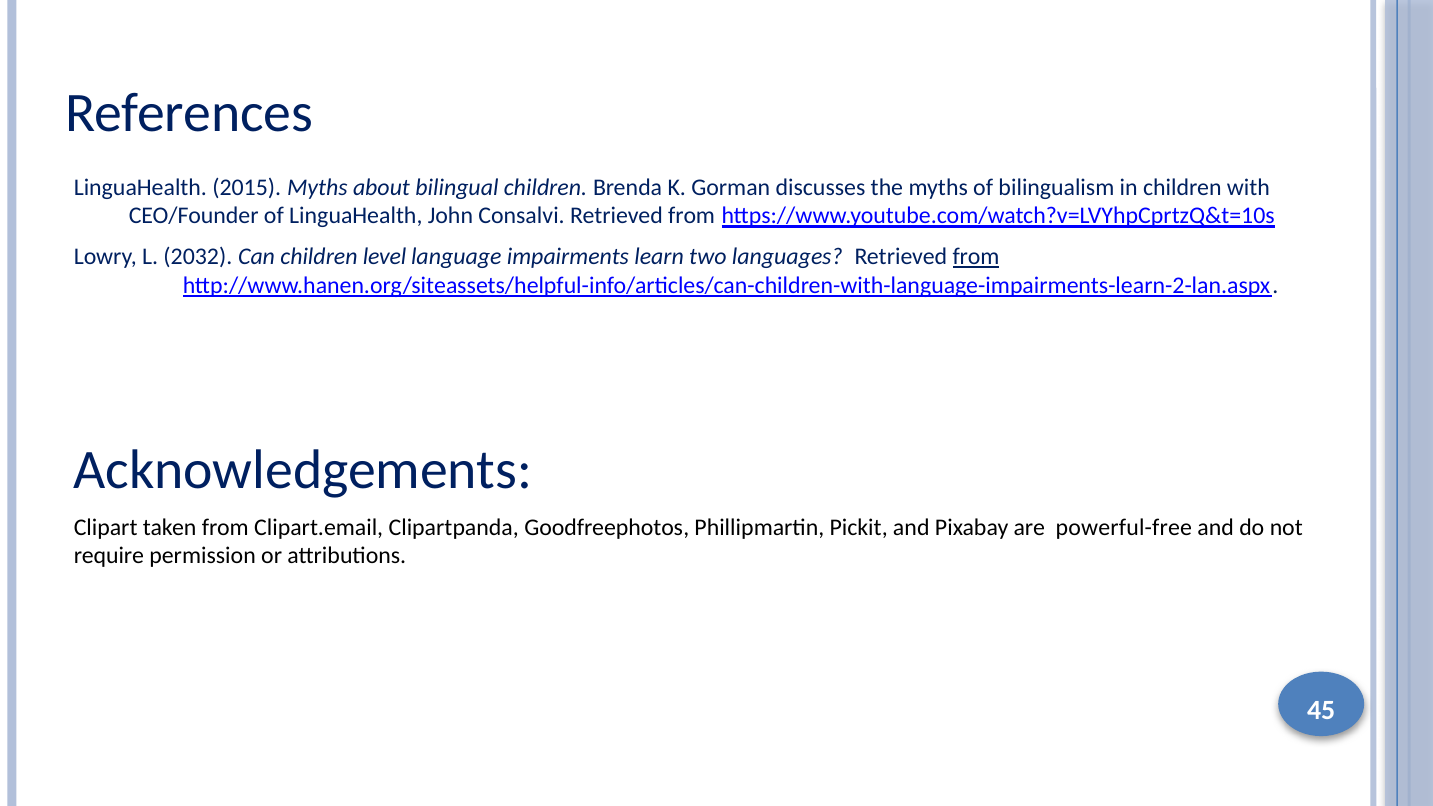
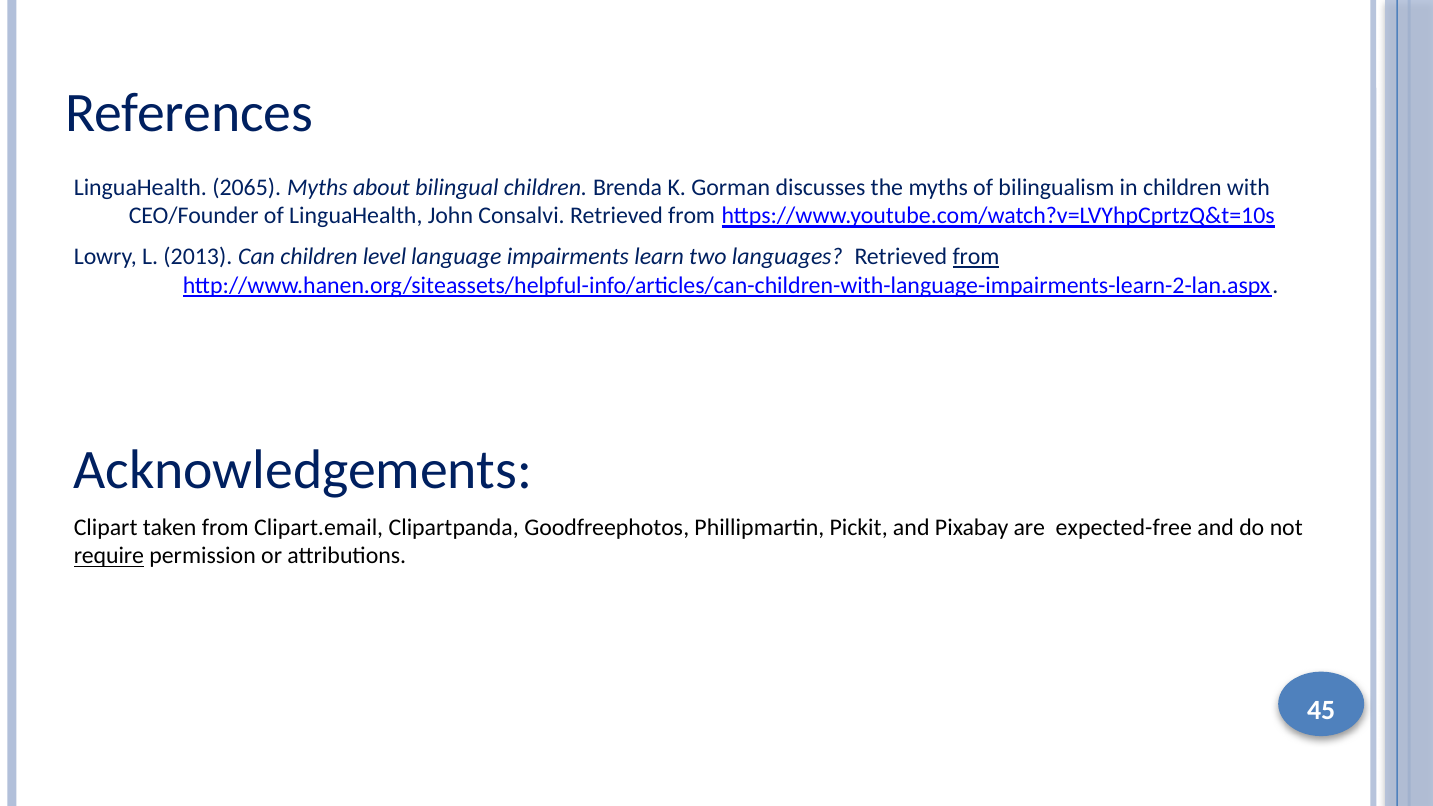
2015: 2015 -> 2065
2032: 2032 -> 2013
powerful-free: powerful-free -> expected-free
require underline: none -> present
